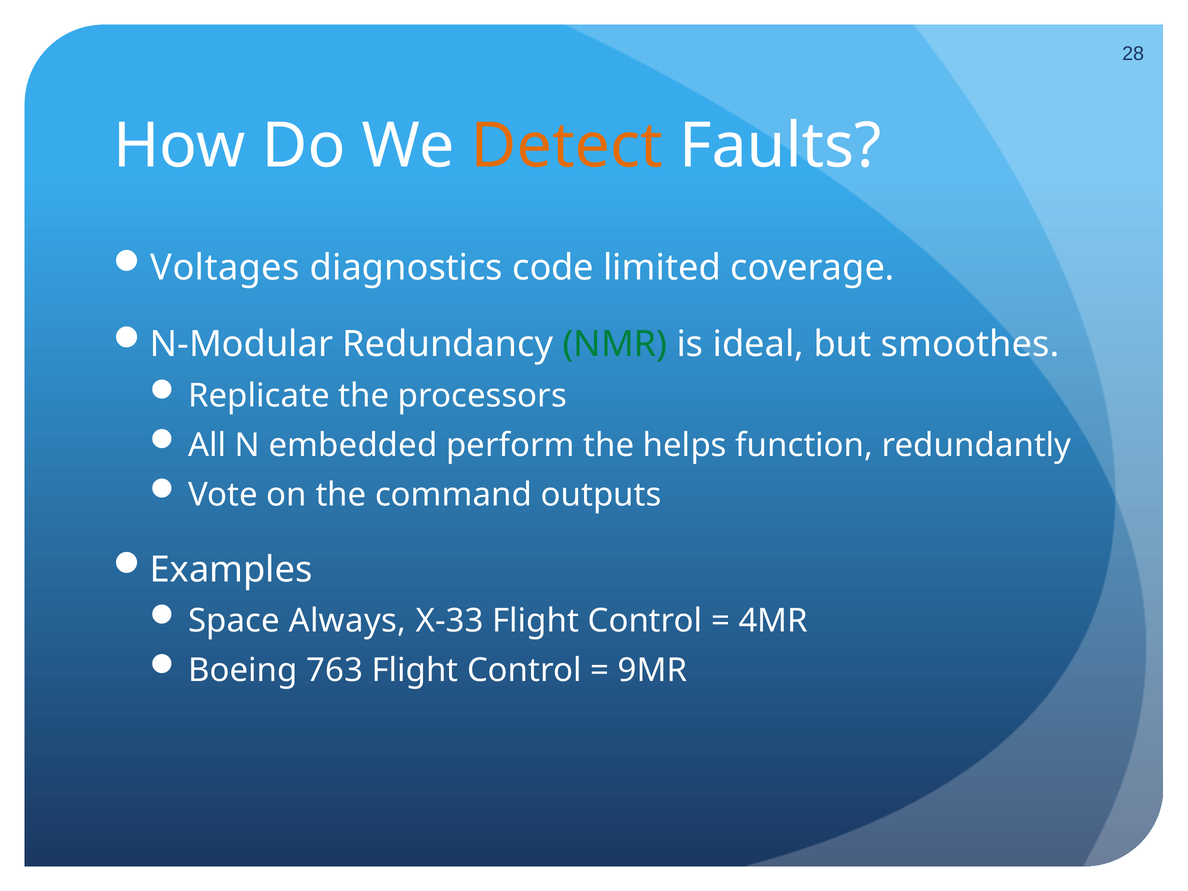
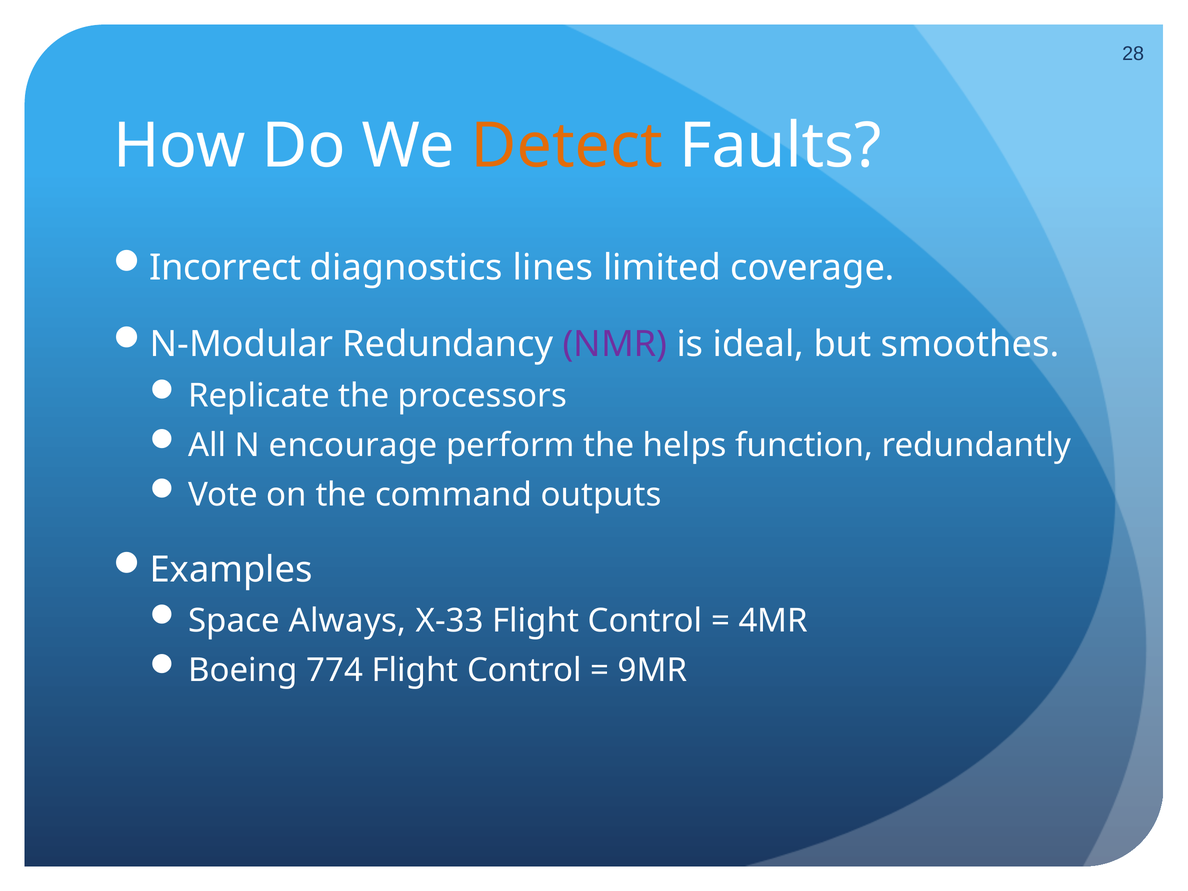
Voltages: Voltages -> Incorrect
code: code -> lines
NMR colour: green -> purple
embedded: embedded -> encourage
763: 763 -> 774
